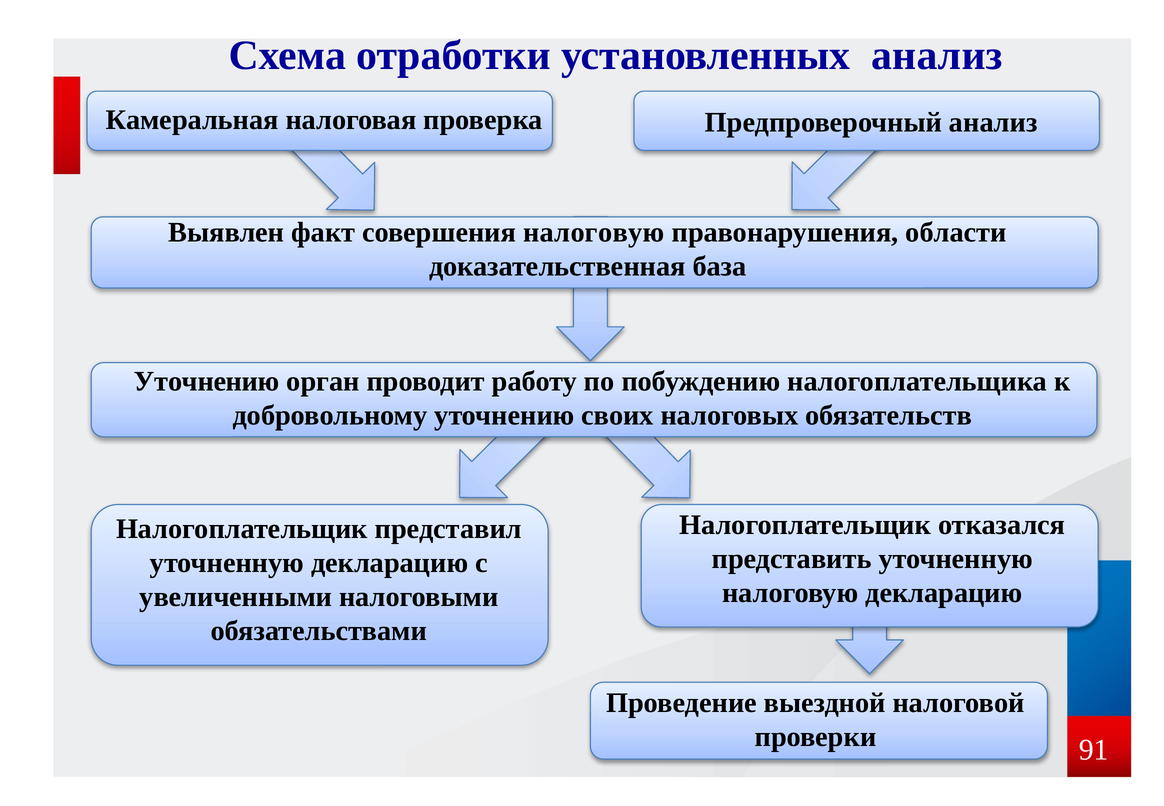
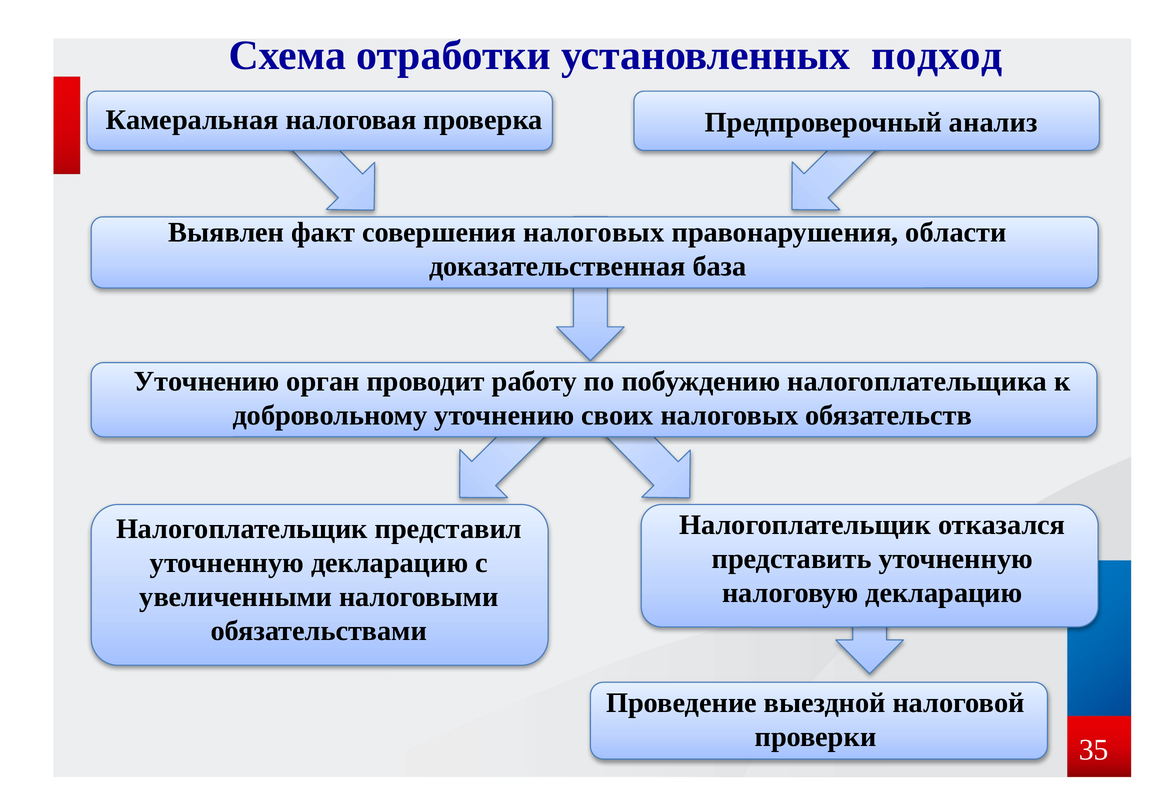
установленных анализ: анализ -> подход
совершения налоговую: налоговую -> налоговых
91: 91 -> 35
